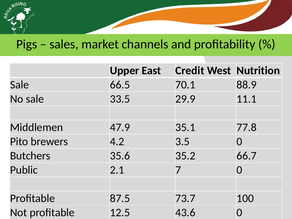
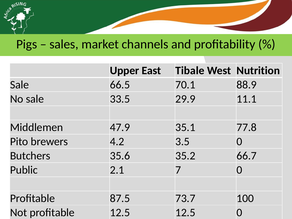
Credit: Credit -> Tibale
12.5 43.6: 43.6 -> 12.5
